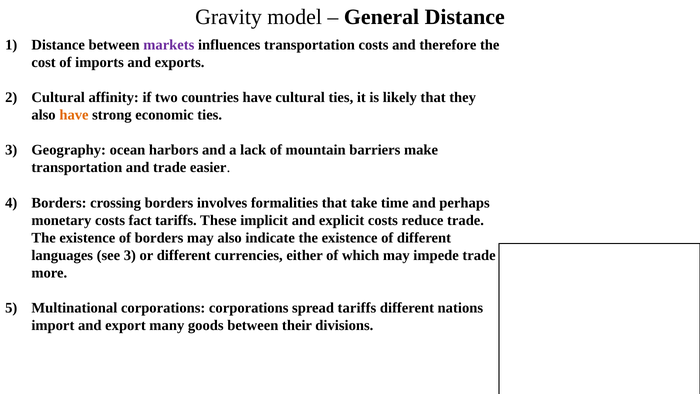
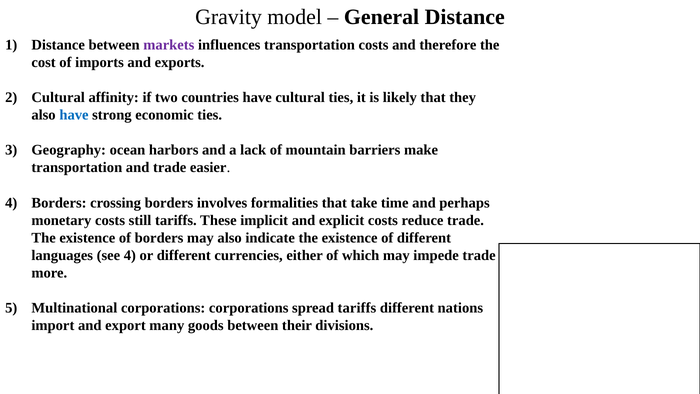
have at (74, 115) colour: orange -> blue
fact: fact -> still
see 3: 3 -> 4
